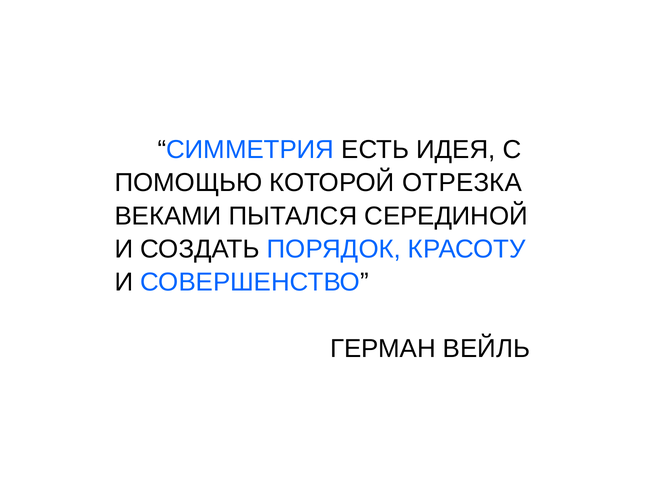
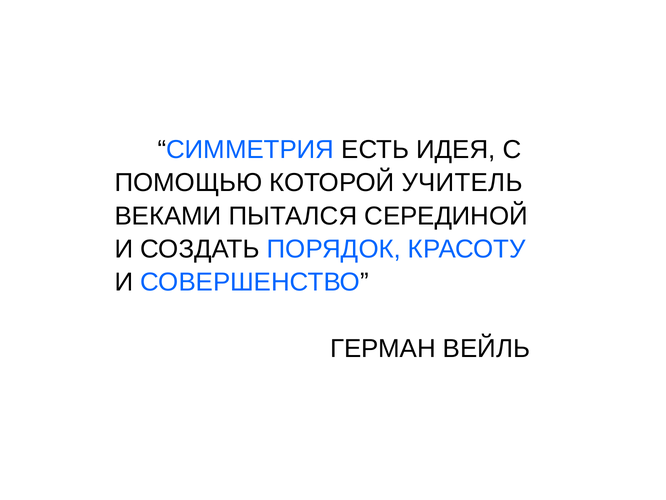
ОТРЕЗКА: ОТРЕЗКА -> УЧИТЕЛЬ
